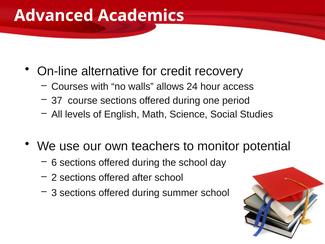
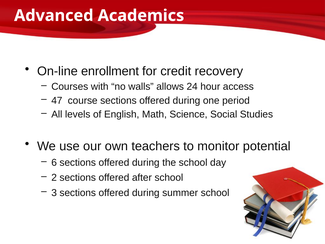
alternative: alternative -> enrollment
37: 37 -> 47
